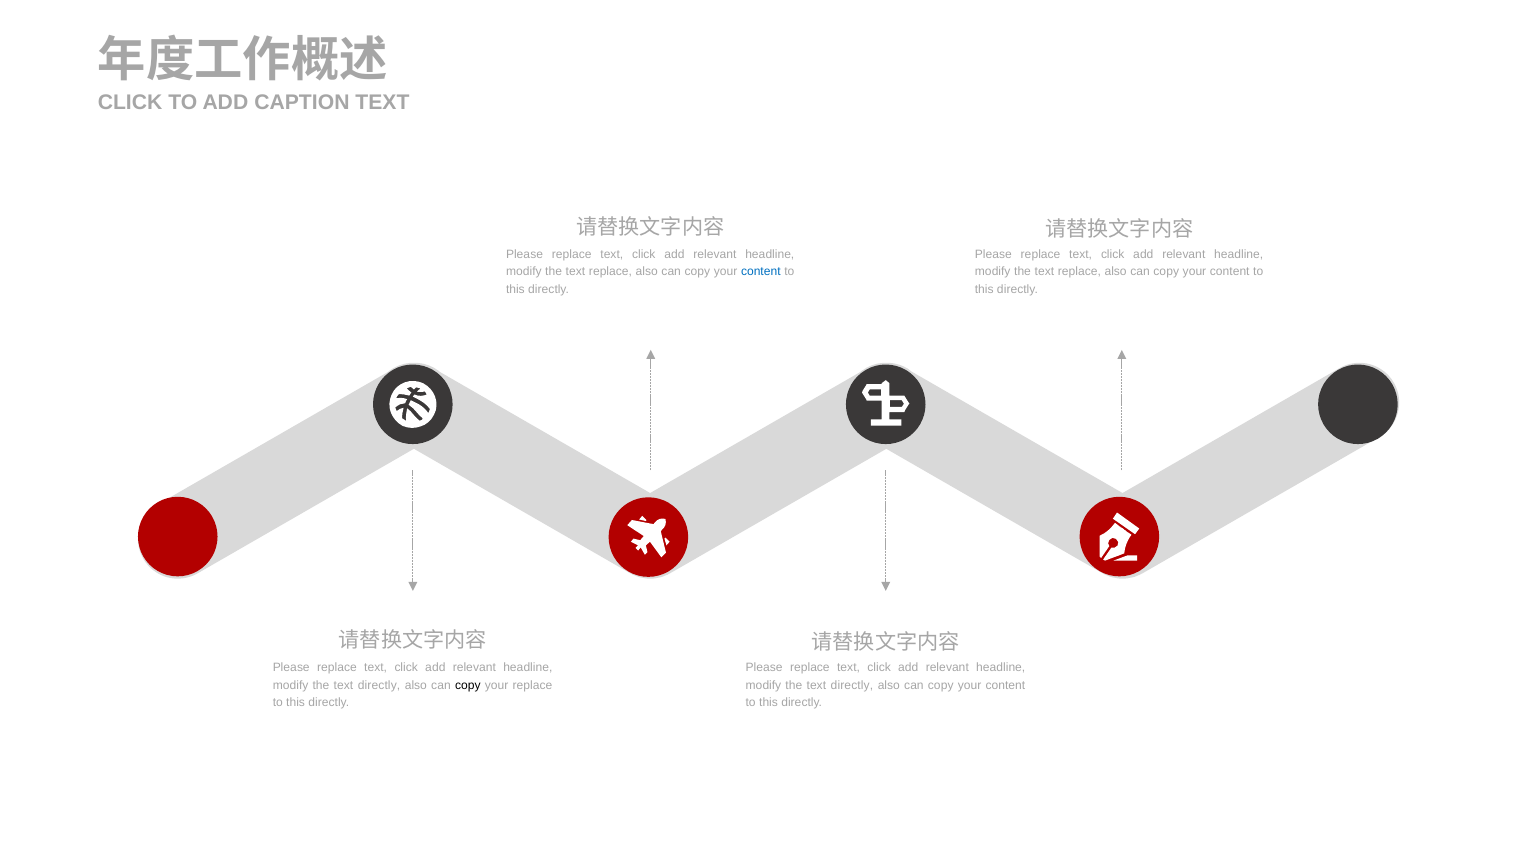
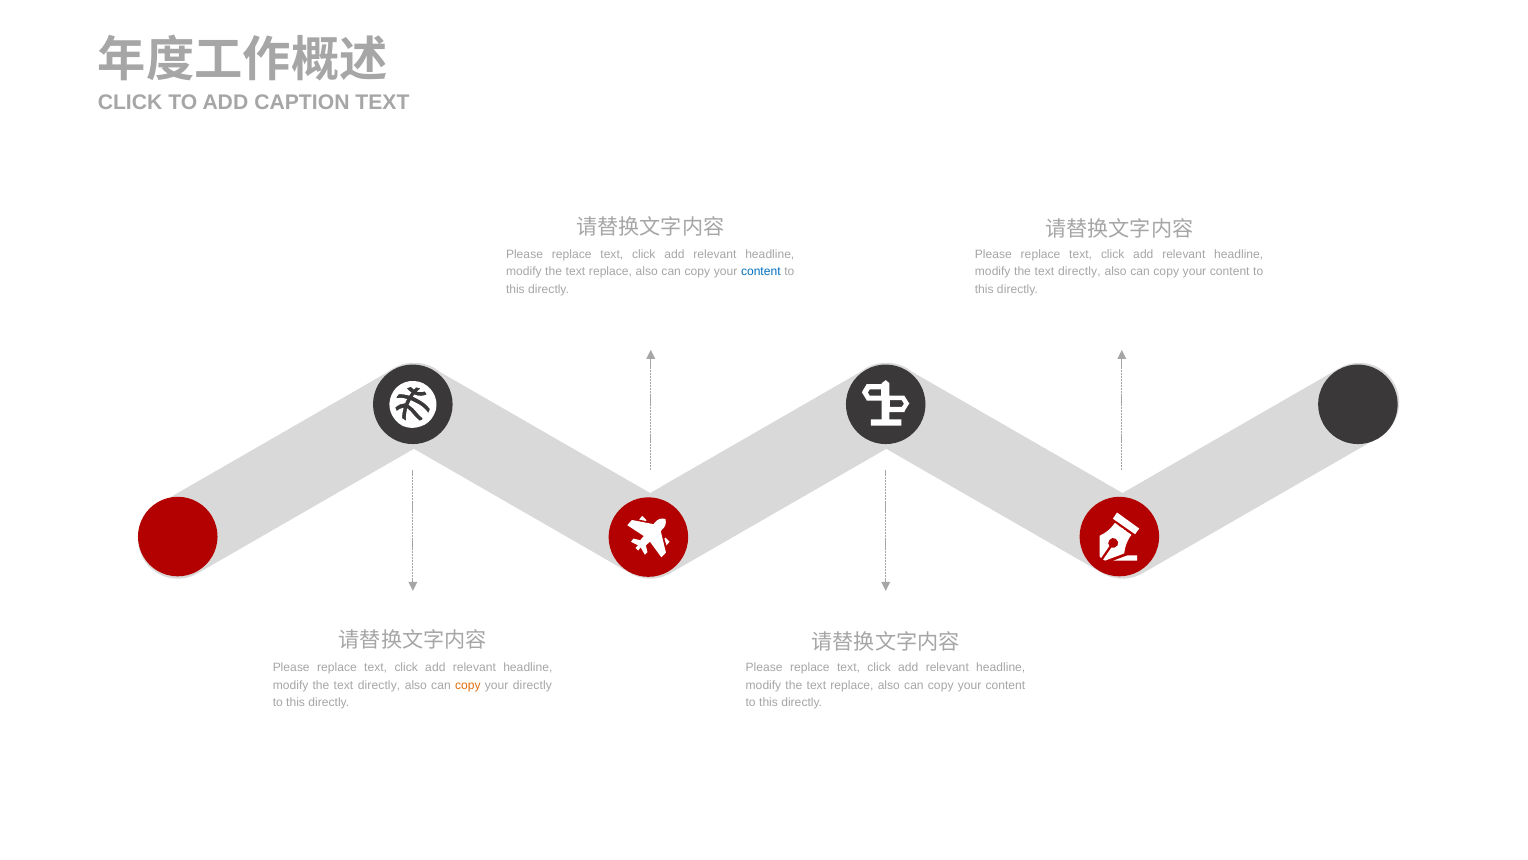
replace at (1079, 272): replace -> directly
copy at (468, 685) colour: black -> orange
your replace: replace -> directly
directly at (852, 685): directly -> replace
